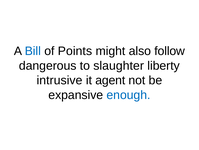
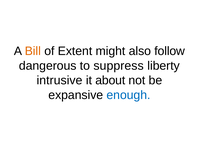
Bill colour: blue -> orange
Points: Points -> Extent
slaughter: slaughter -> suppress
agent: agent -> about
